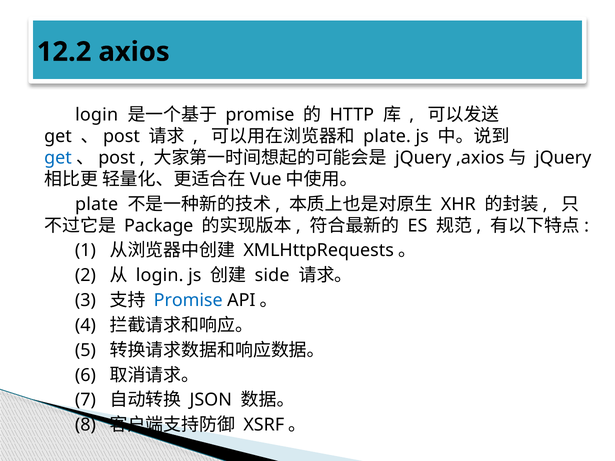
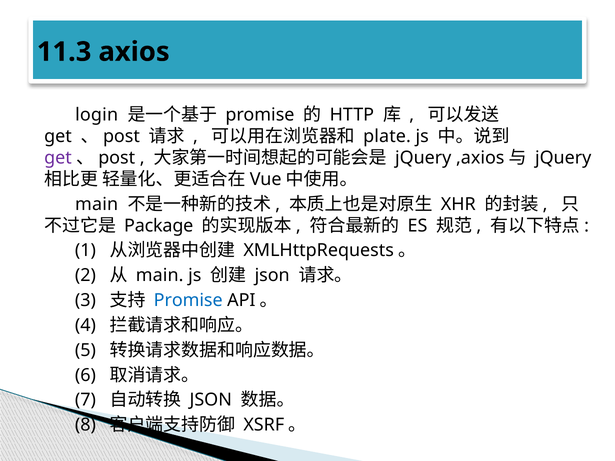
12.2: 12.2 -> 11.3
get at (58, 158) colour: blue -> purple
plate at (97, 204): plate -> main
login at (160, 276): login -> main
side at (272, 276): side -> json
